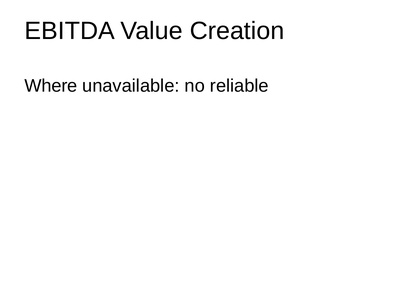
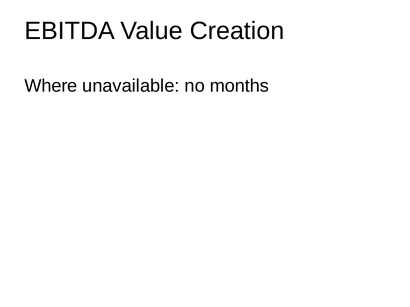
reliable: reliable -> months
